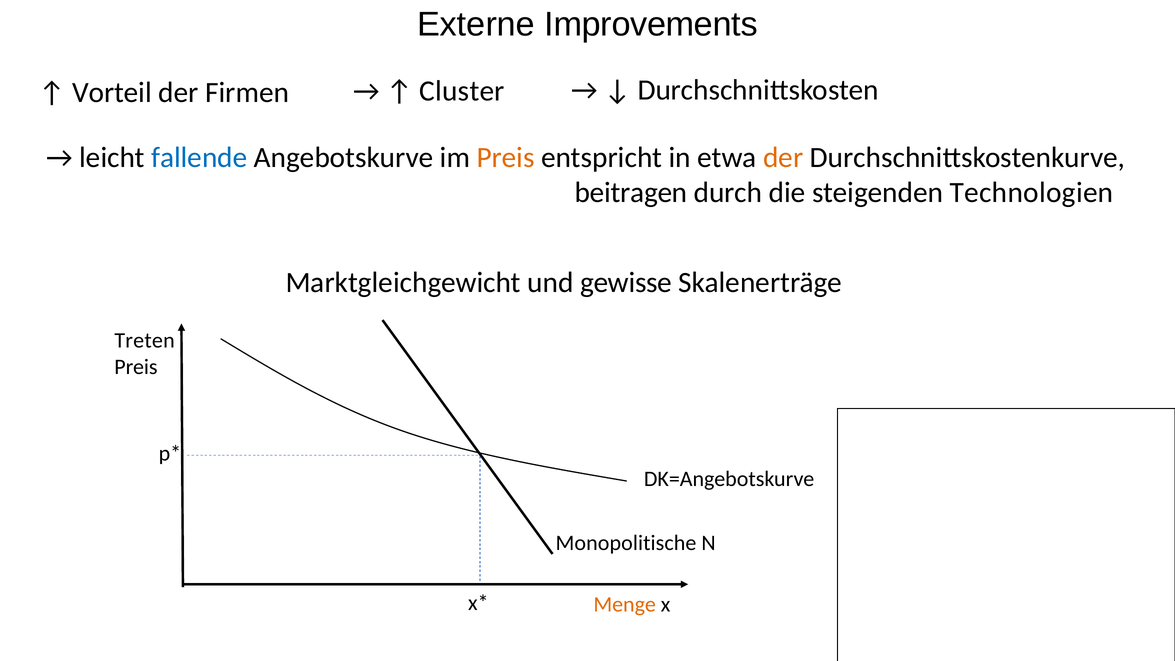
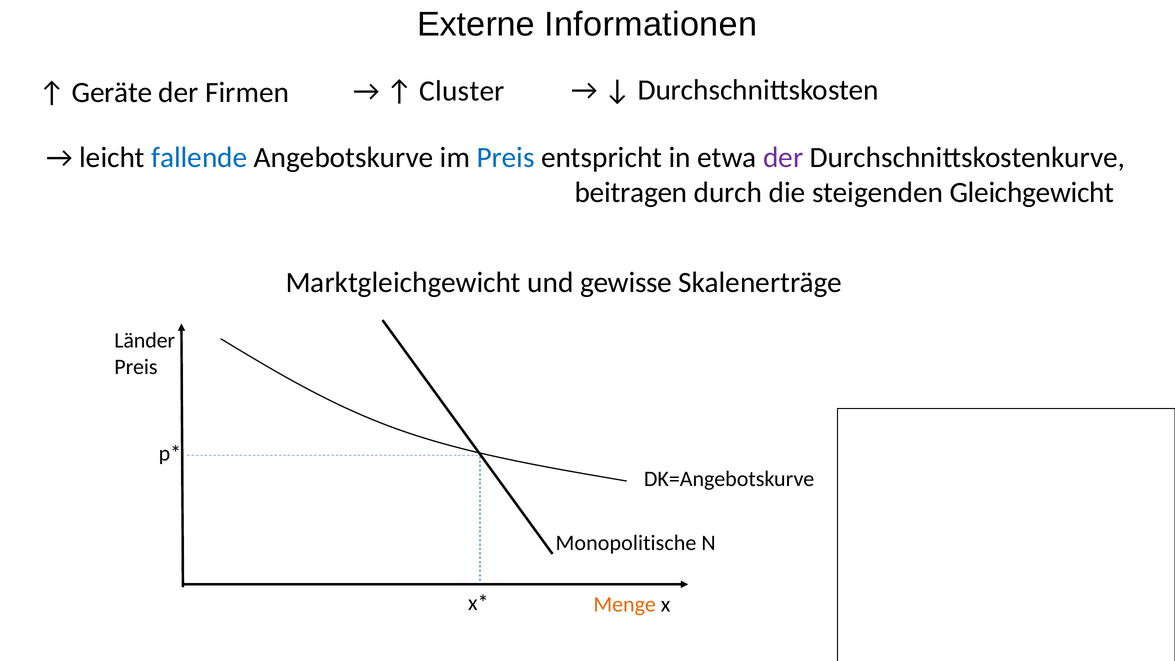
Improvements: Improvements -> Informationen
Vorteil: Vorteil -> Geräte
Preis at (506, 157) colour: orange -> blue
der at (783, 157) colour: orange -> purple
Technologien: Technologien -> Gleichgewicht
Treten: Treten -> Länder
